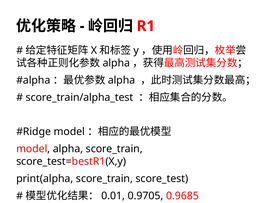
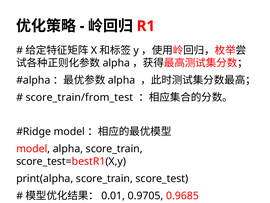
score_train/alpha_test: score_train/alpha_test -> score_train/from_test
